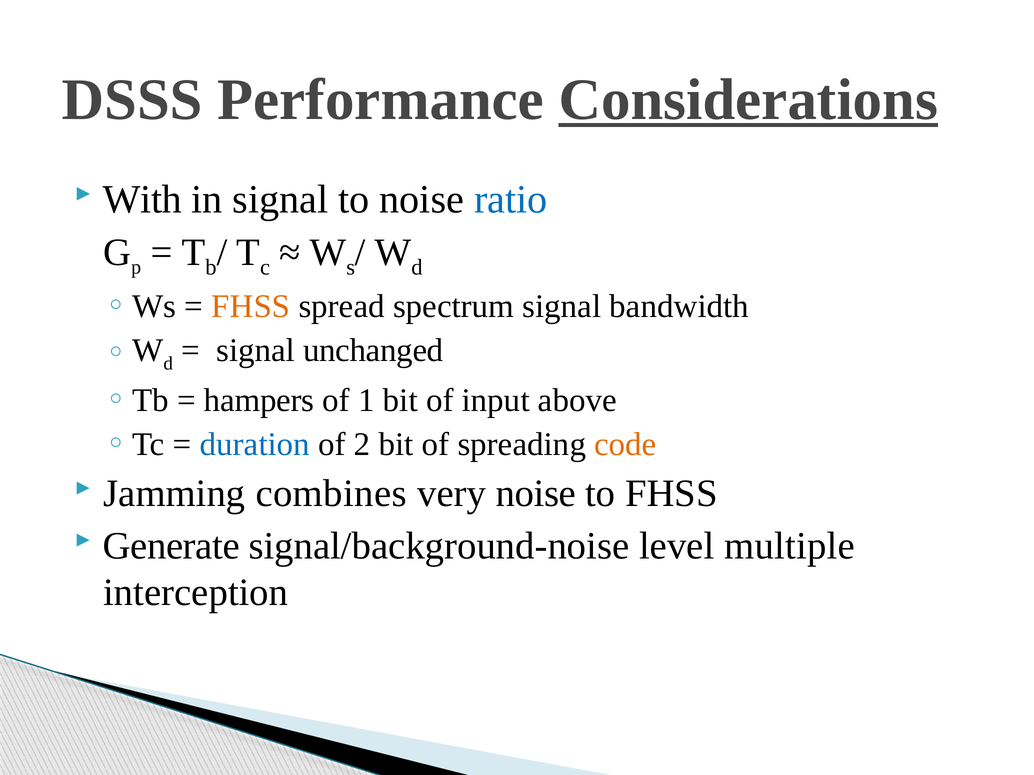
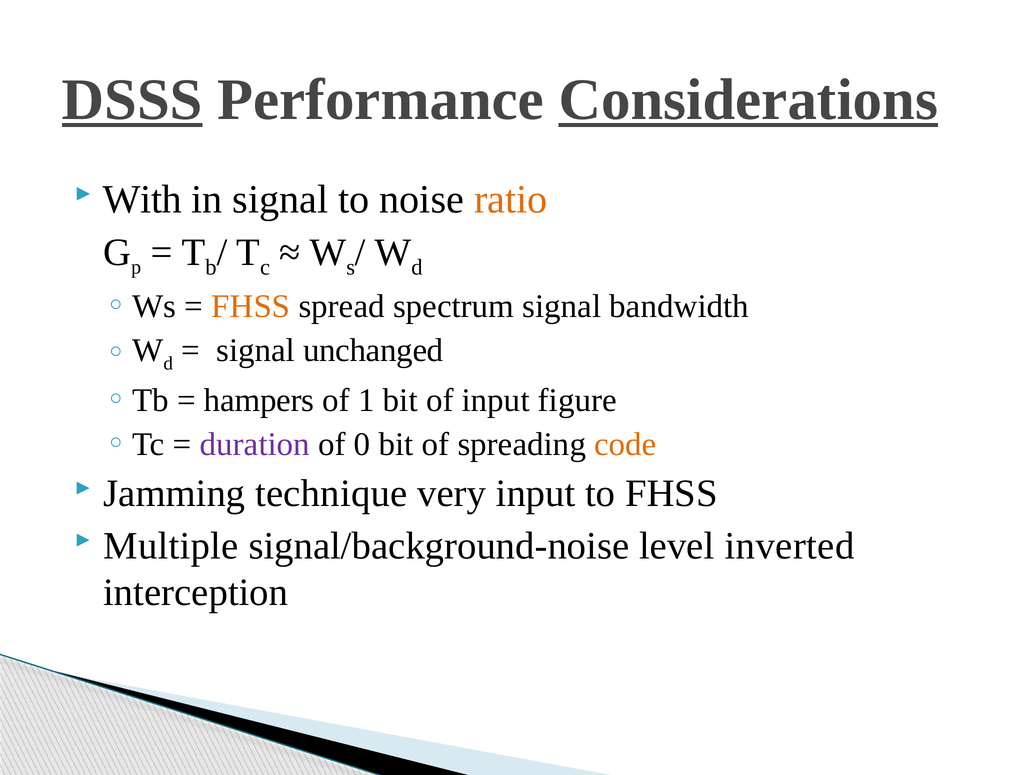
DSSS underline: none -> present
ratio colour: blue -> orange
above: above -> figure
duration colour: blue -> purple
2: 2 -> 0
combines: combines -> technique
very noise: noise -> input
Generate: Generate -> Multiple
multiple: multiple -> inverted
